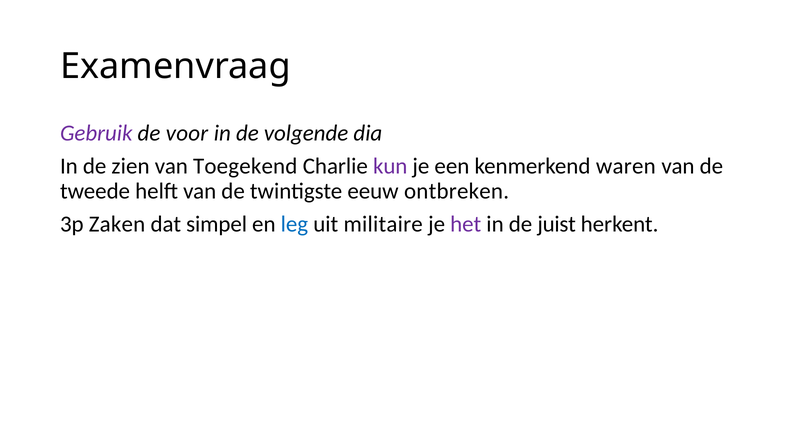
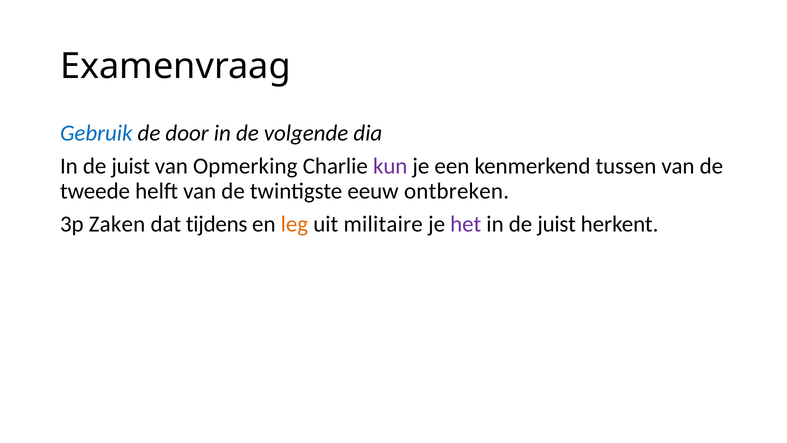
Gebruik colour: purple -> blue
voor: voor -> door
zien at (131, 166): zien -> juist
Toegekend: Toegekend -> Opmerking
waren: waren -> tussen
simpel: simpel -> tijdens
leg colour: blue -> orange
